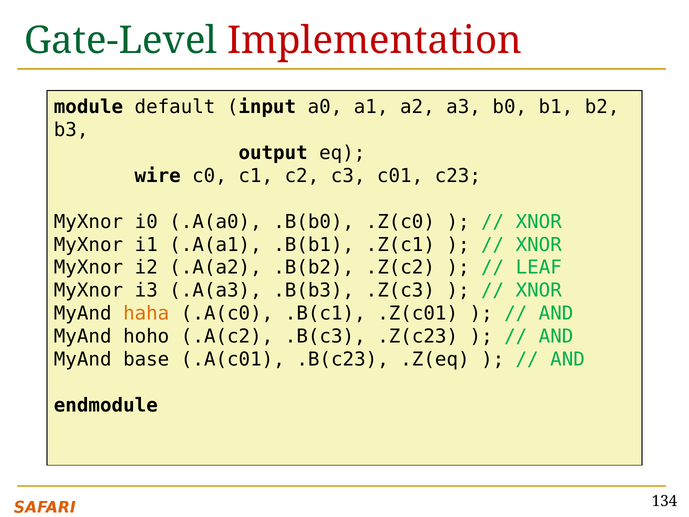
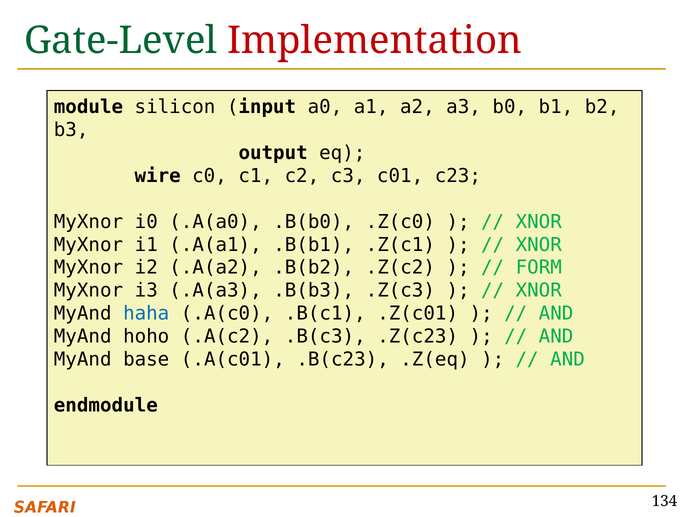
default: default -> silicon
LEAF: LEAF -> FORM
haha colour: orange -> blue
